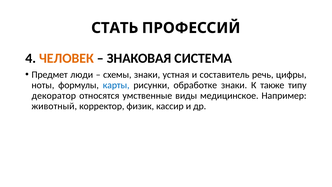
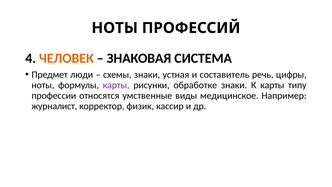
СТАТЬ at (115, 28): СТАТЬ -> НОТЫ
карты at (116, 85) colour: blue -> purple
К также: также -> карты
декоратор: декоратор -> профессии
животный: животный -> журналист
